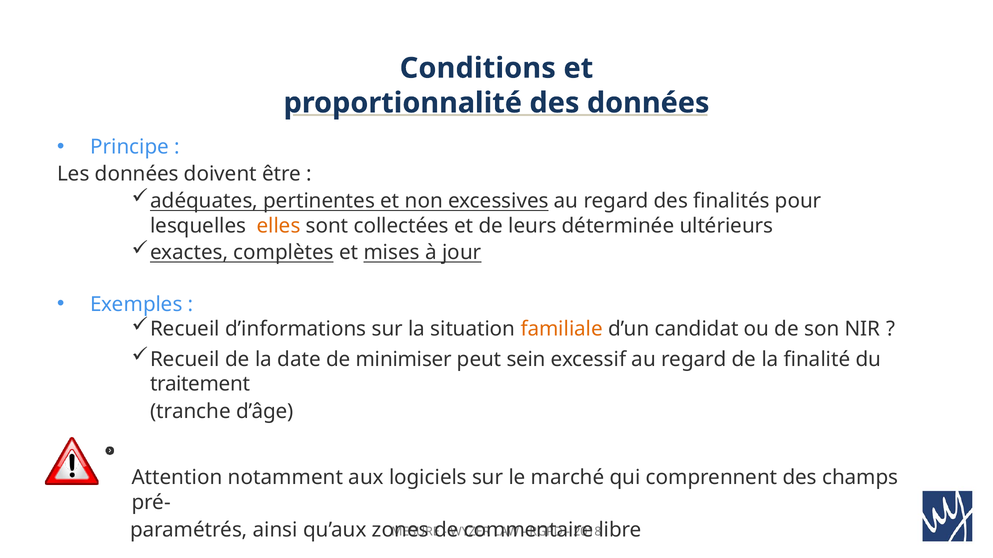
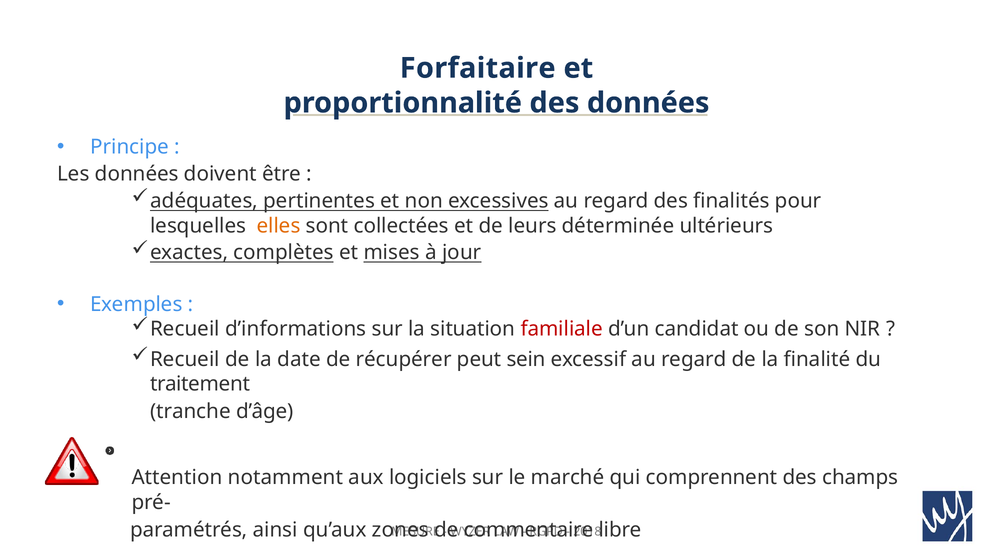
Conditions: Conditions -> Forfaitaire
familiale colour: orange -> red
minimiser: minimiser -> récupérer
